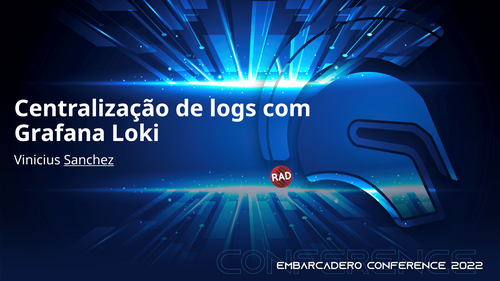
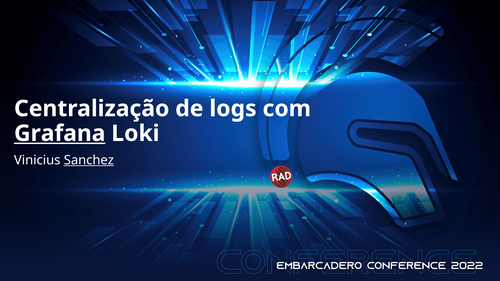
Grafana underline: none -> present
